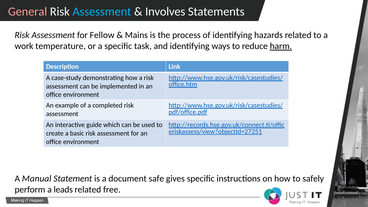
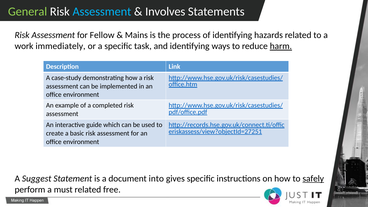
General colour: pink -> light green
temperature: temperature -> immediately
Manual: Manual -> Suggest
safe: safe -> into
safely underline: none -> present
leads: leads -> must
